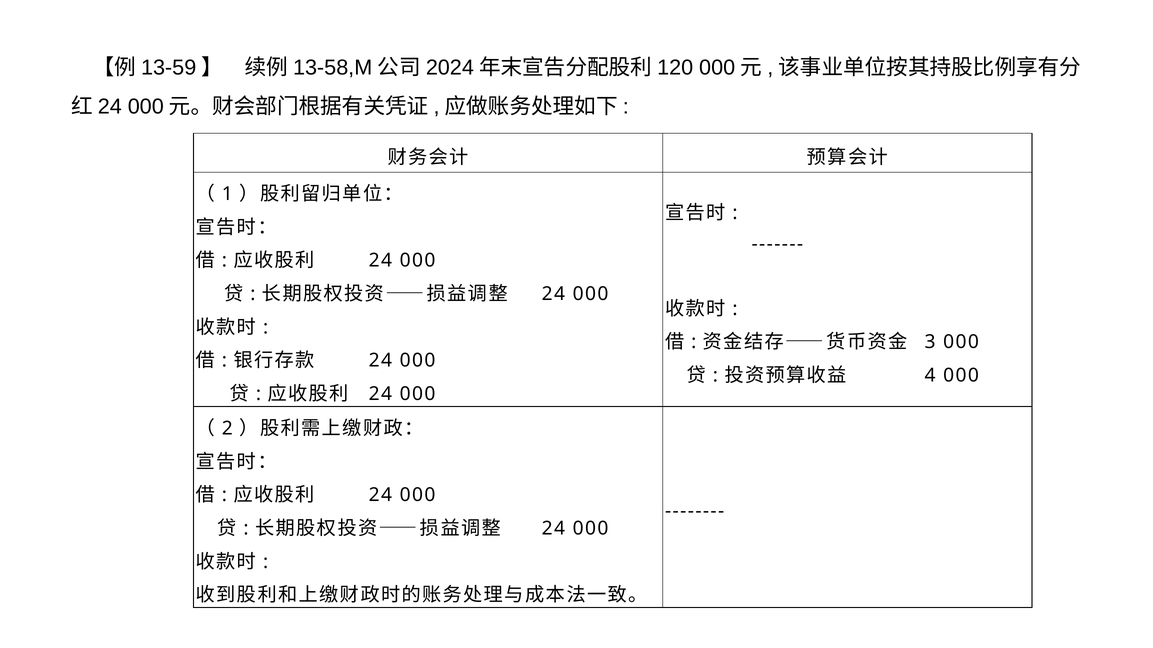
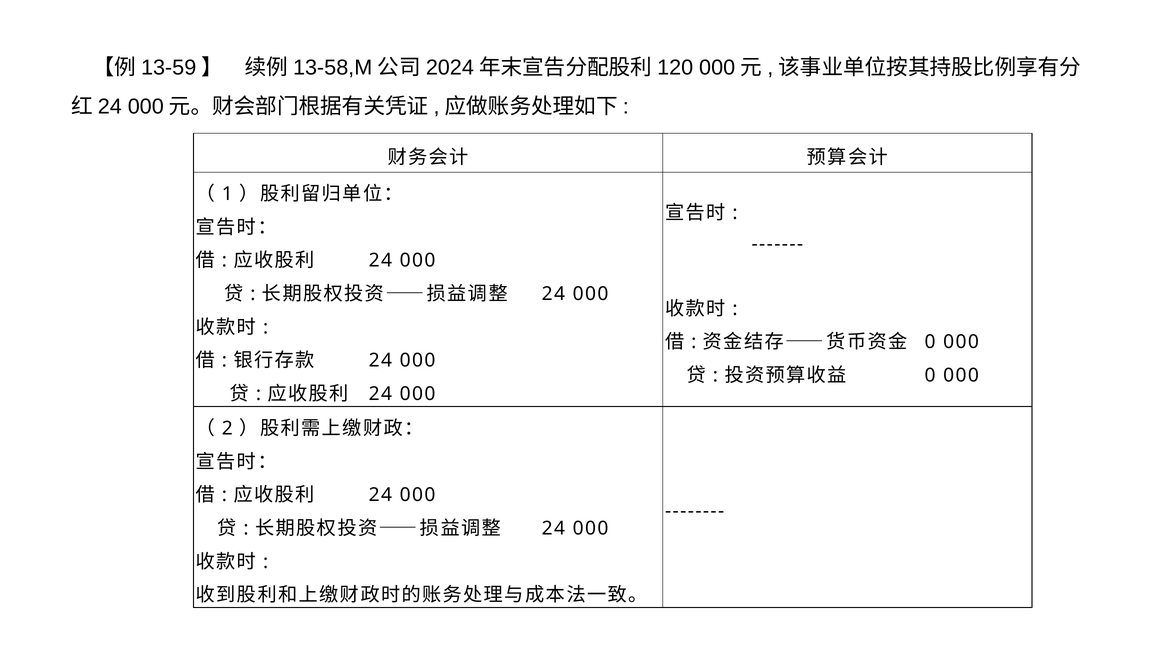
3 at (930, 342): 3 -> 0
4 at (930, 376): 4 -> 0
